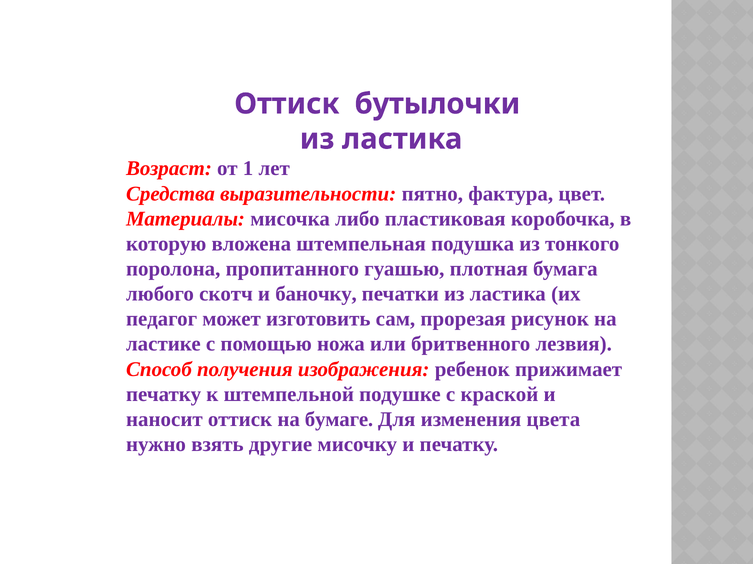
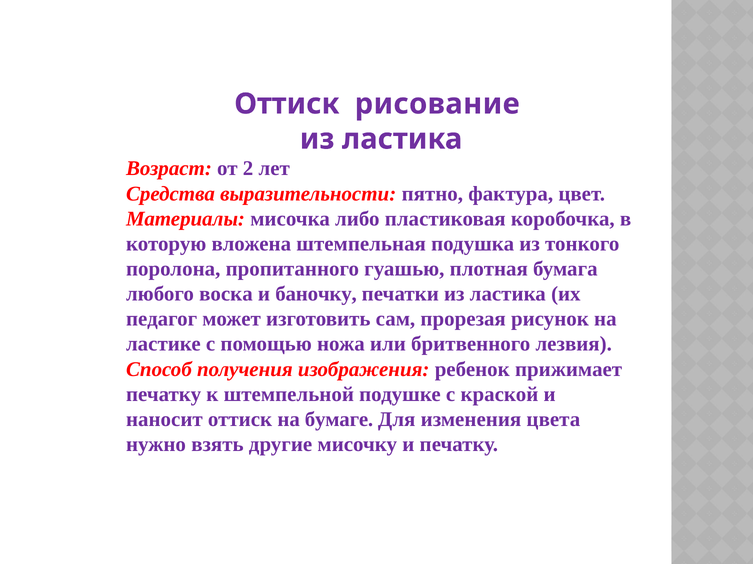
бутылочки: бутылочки -> рисование
1: 1 -> 2
скотч: скотч -> воска
